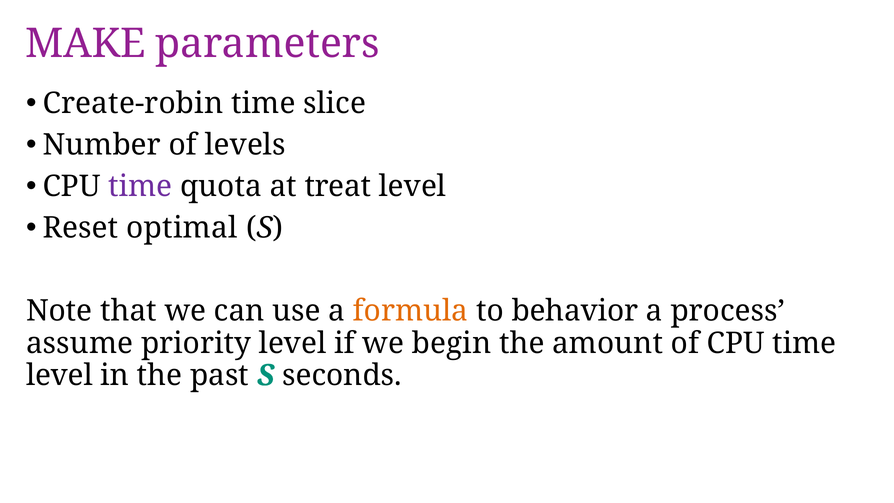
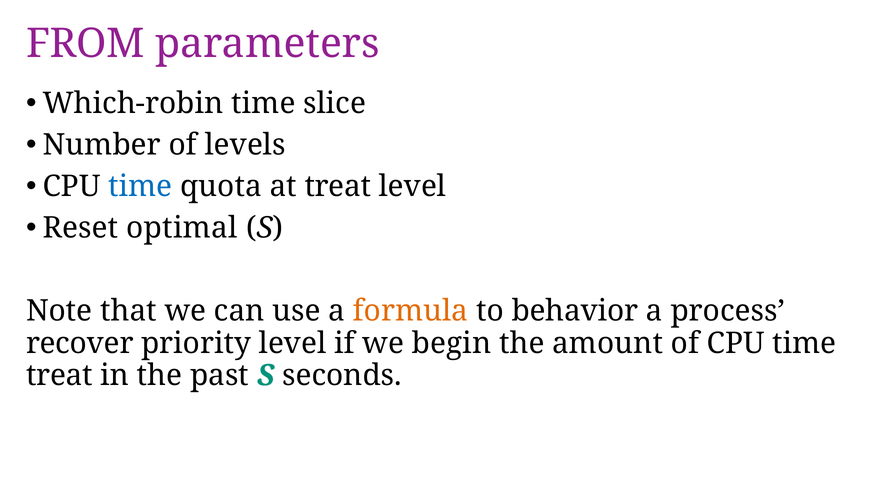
MAKE: MAKE -> FROM
Create-robin: Create-robin -> Which-robin
time at (140, 186) colour: purple -> blue
assume: assume -> recover
level at (59, 375): level -> treat
